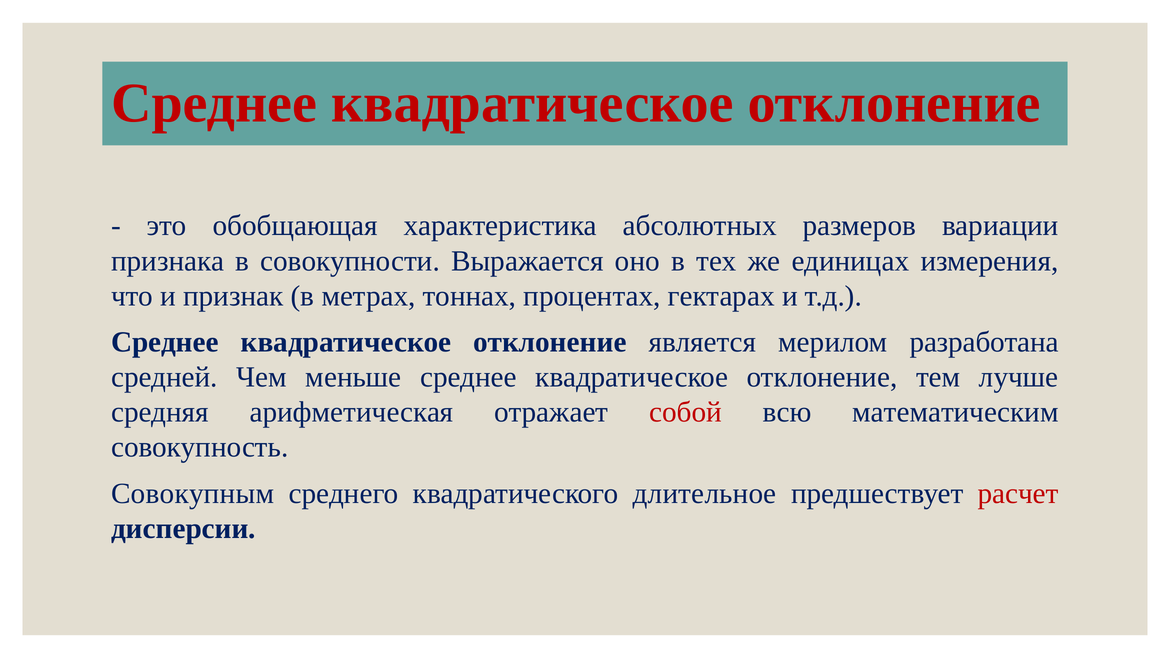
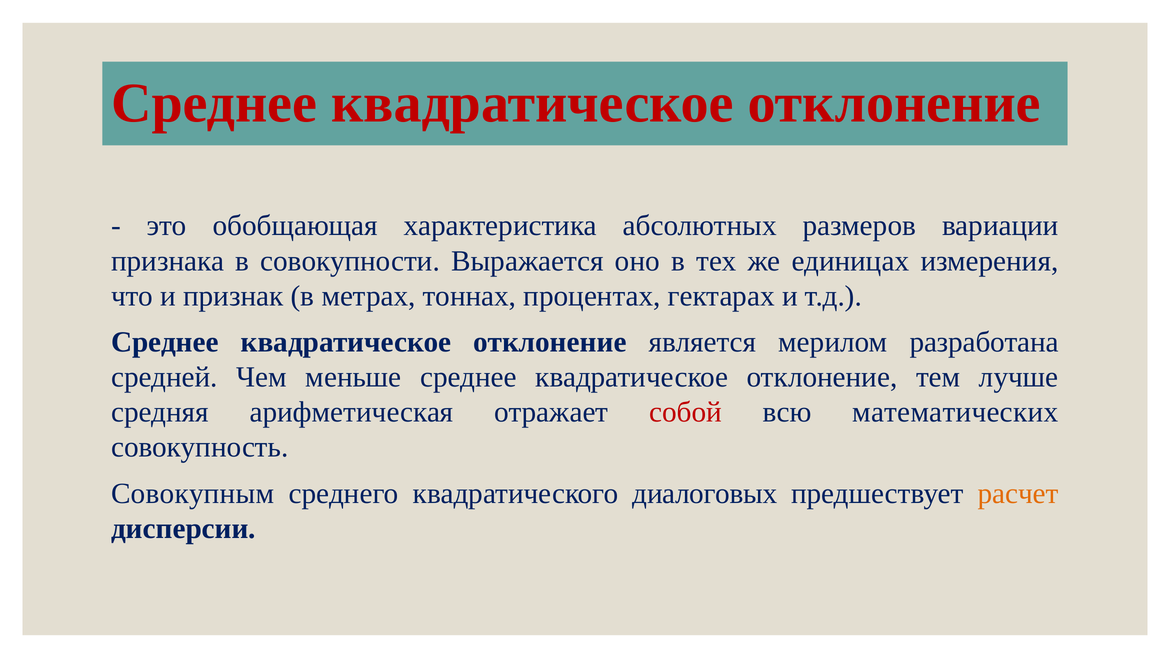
математическим: математическим -> математических
длительное: длительное -> диалоговых
расчет colour: red -> orange
